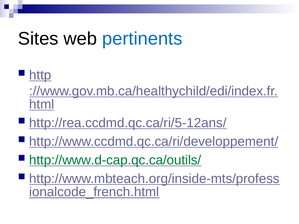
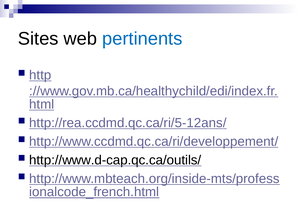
http://www.d-cap.qc.ca/outils/ colour: green -> black
